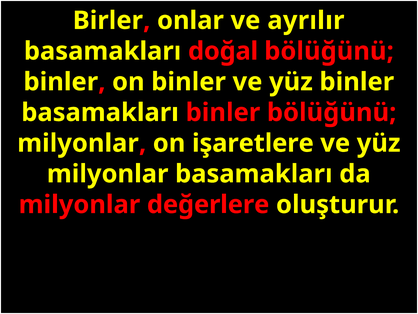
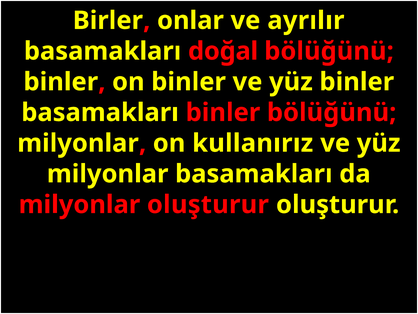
işaretlere: işaretlere -> kullanırız
milyonlar değerlere: değerlere -> oluşturur
